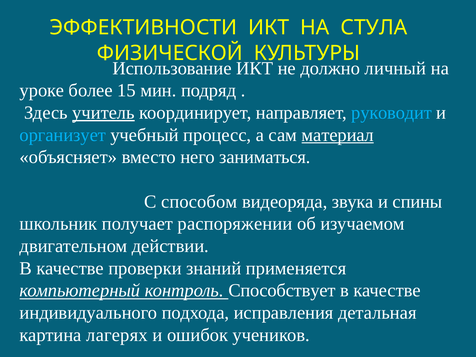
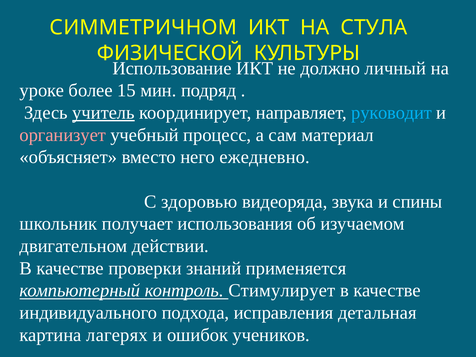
ЭФФЕКТИВНОСТИ: ЭФФЕКТИВНОСТИ -> СИММЕТРИЧНОМ
организует colour: light blue -> pink
материал underline: present -> none
заниматься: заниматься -> ежедневно
способом: способом -> здоровью
распоряжении: распоряжении -> использования
Способствует: Способствует -> Стимулирует
